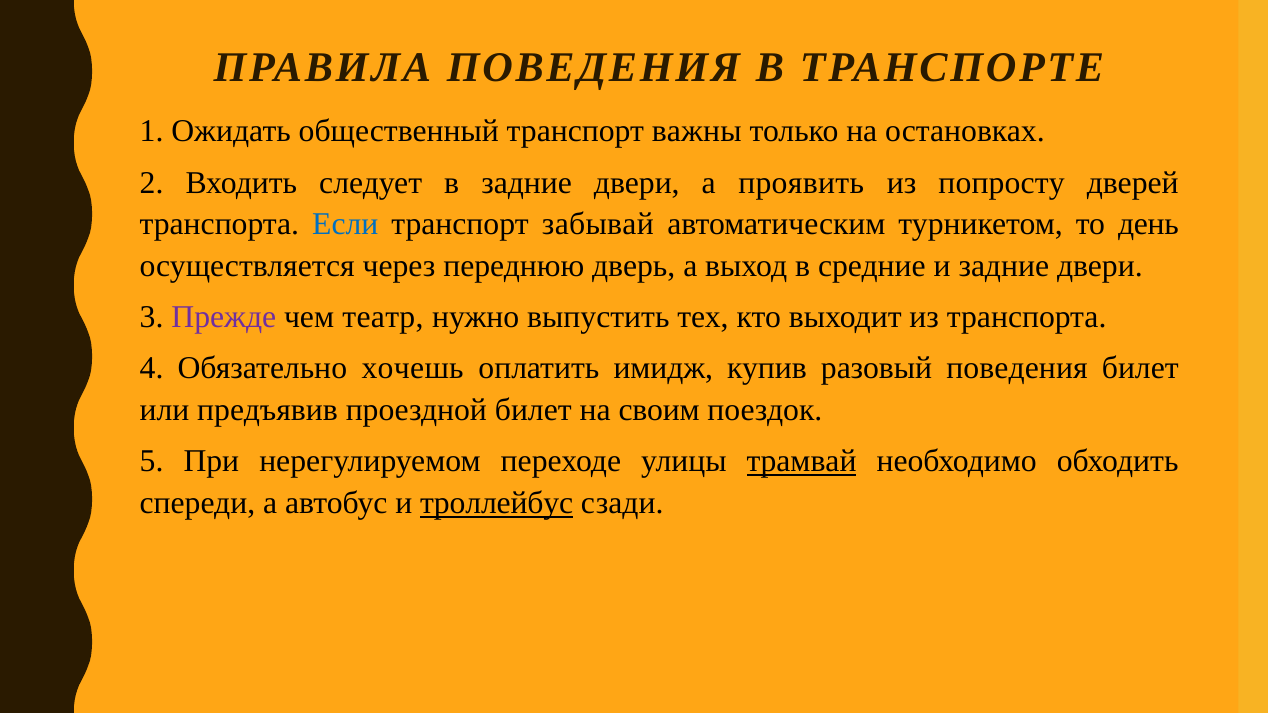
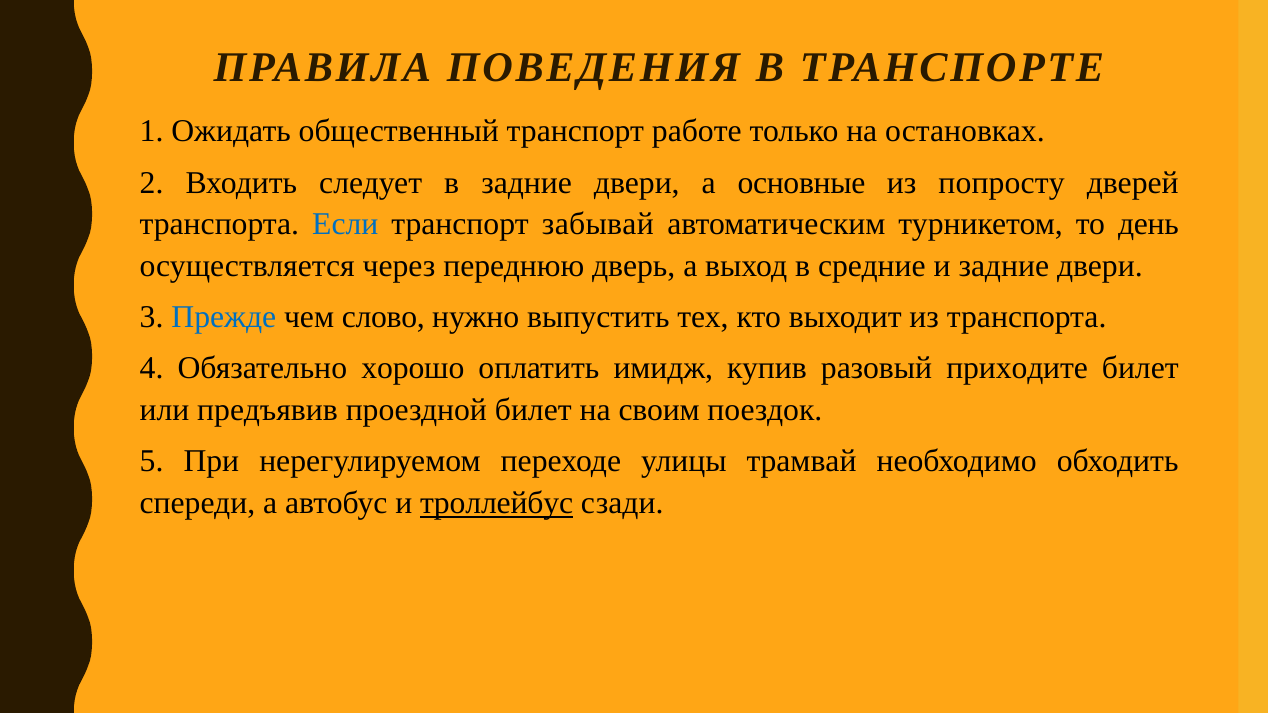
важны: важны -> работе
проявить: проявить -> основные
Прежде colour: purple -> blue
театр: театр -> слово
хочешь: хочешь -> хорошо
разовый поведения: поведения -> приходите
трамвай underline: present -> none
